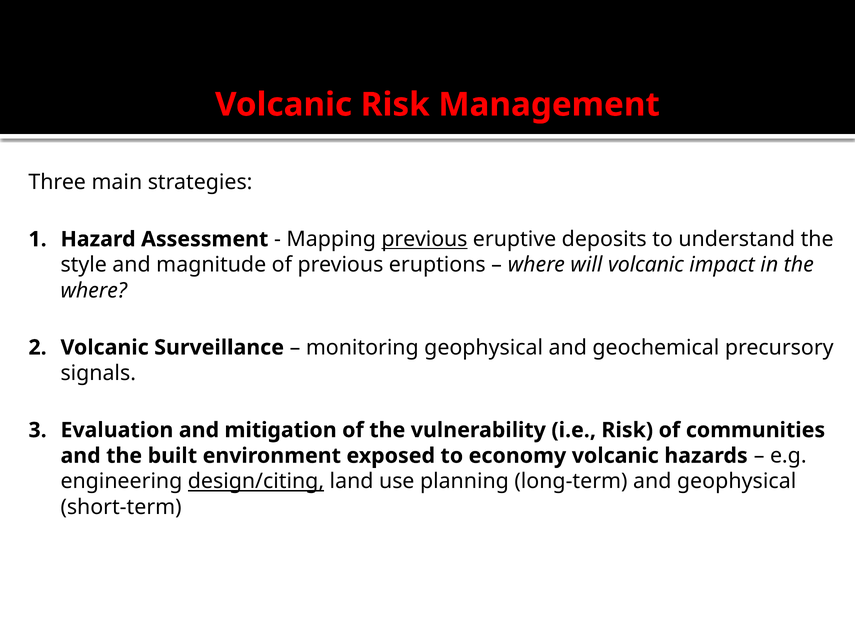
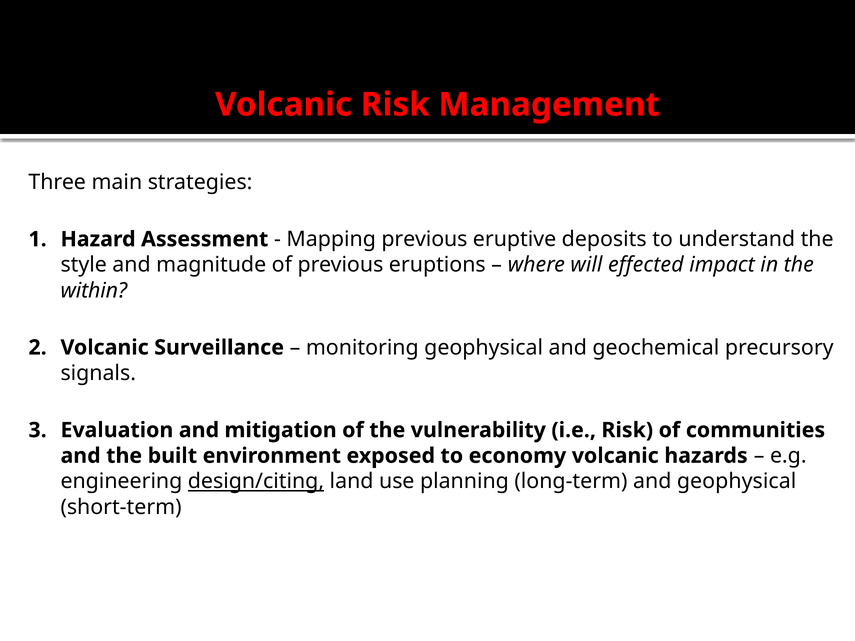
previous at (424, 239) underline: present -> none
will volcanic: volcanic -> effected
where at (94, 291): where -> within
